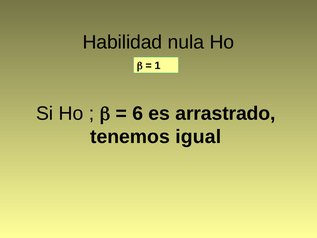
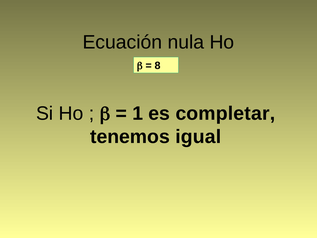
Habilidad: Habilidad -> Ecuación
1: 1 -> 8
6: 6 -> 1
arrastrado: arrastrado -> completar
